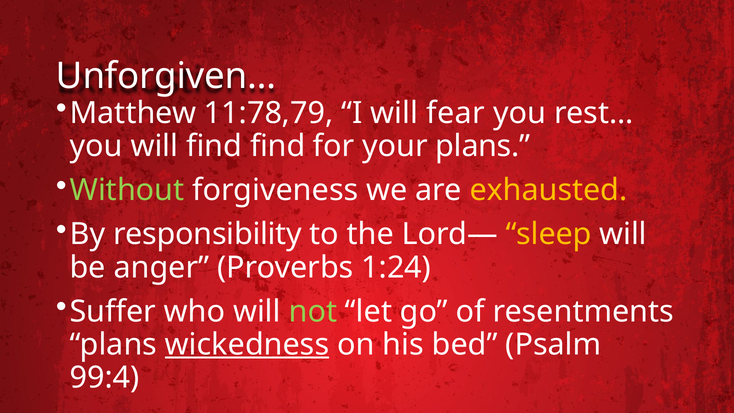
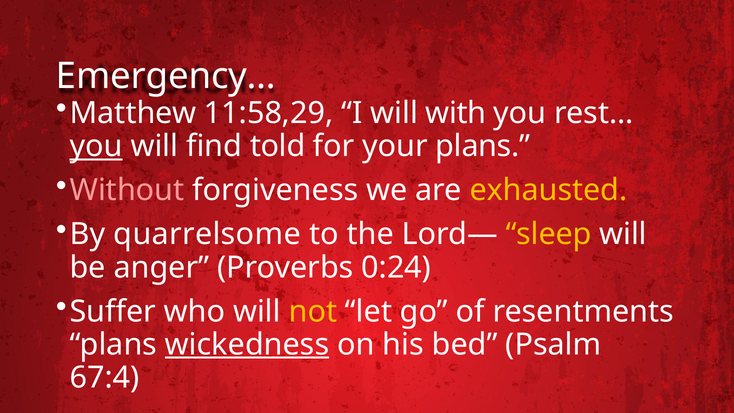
Unforgiven…: Unforgiven… -> Emergency…
11:78,79: 11:78,79 -> 11:58,29
fear: fear -> with
you at (96, 146) underline: none -> present
find find: find -> told
Without colour: light green -> pink
responsibility: responsibility -> quarrelsome
1:24: 1:24 -> 0:24
not colour: light green -> yellow
99:4: 99:4 -> 67:4
